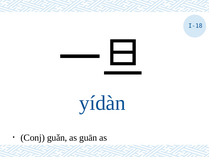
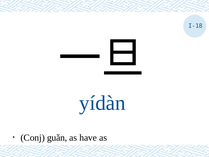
guān: guān -> have
